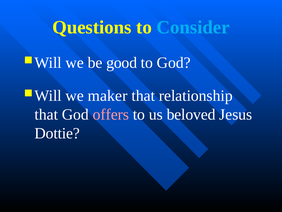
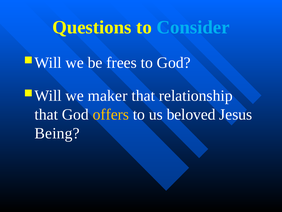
good: good -> frees
offers colour: pink -> yellow
Dottie: Dottie -> Being
